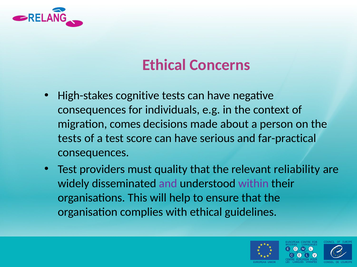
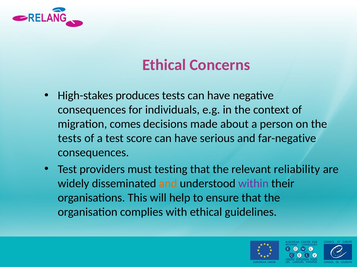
cognitive: cognitive -> produces
far-practical: far-practical -> far-negative
quality: quality -> testing
and at (168, 184) colour: purple -> orange
